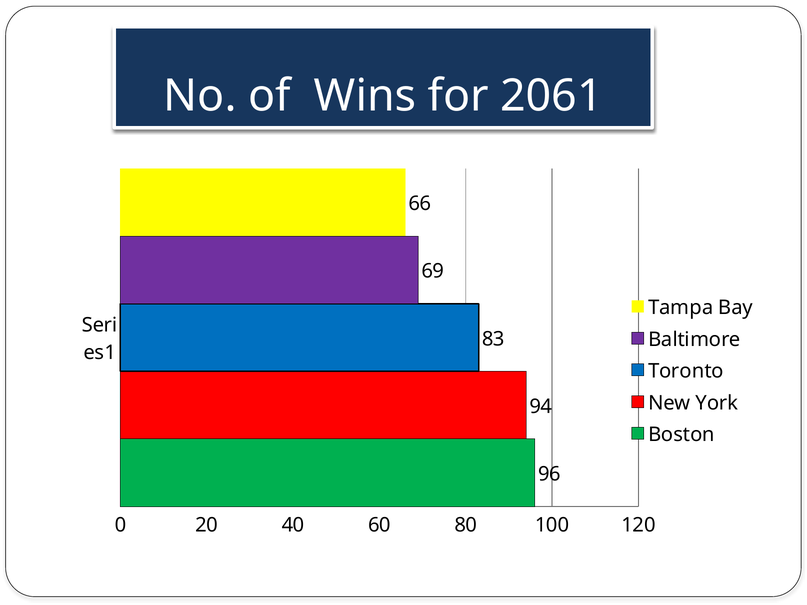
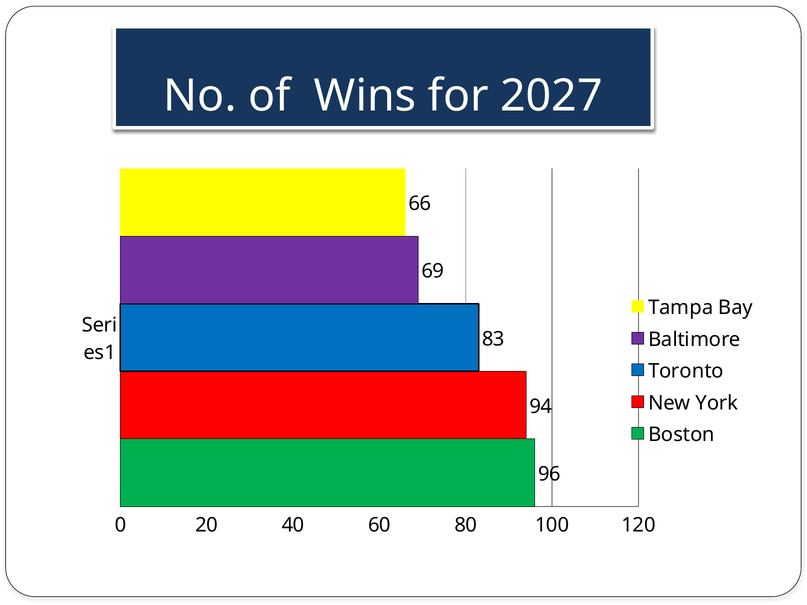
2061: 2061 -> 2027
